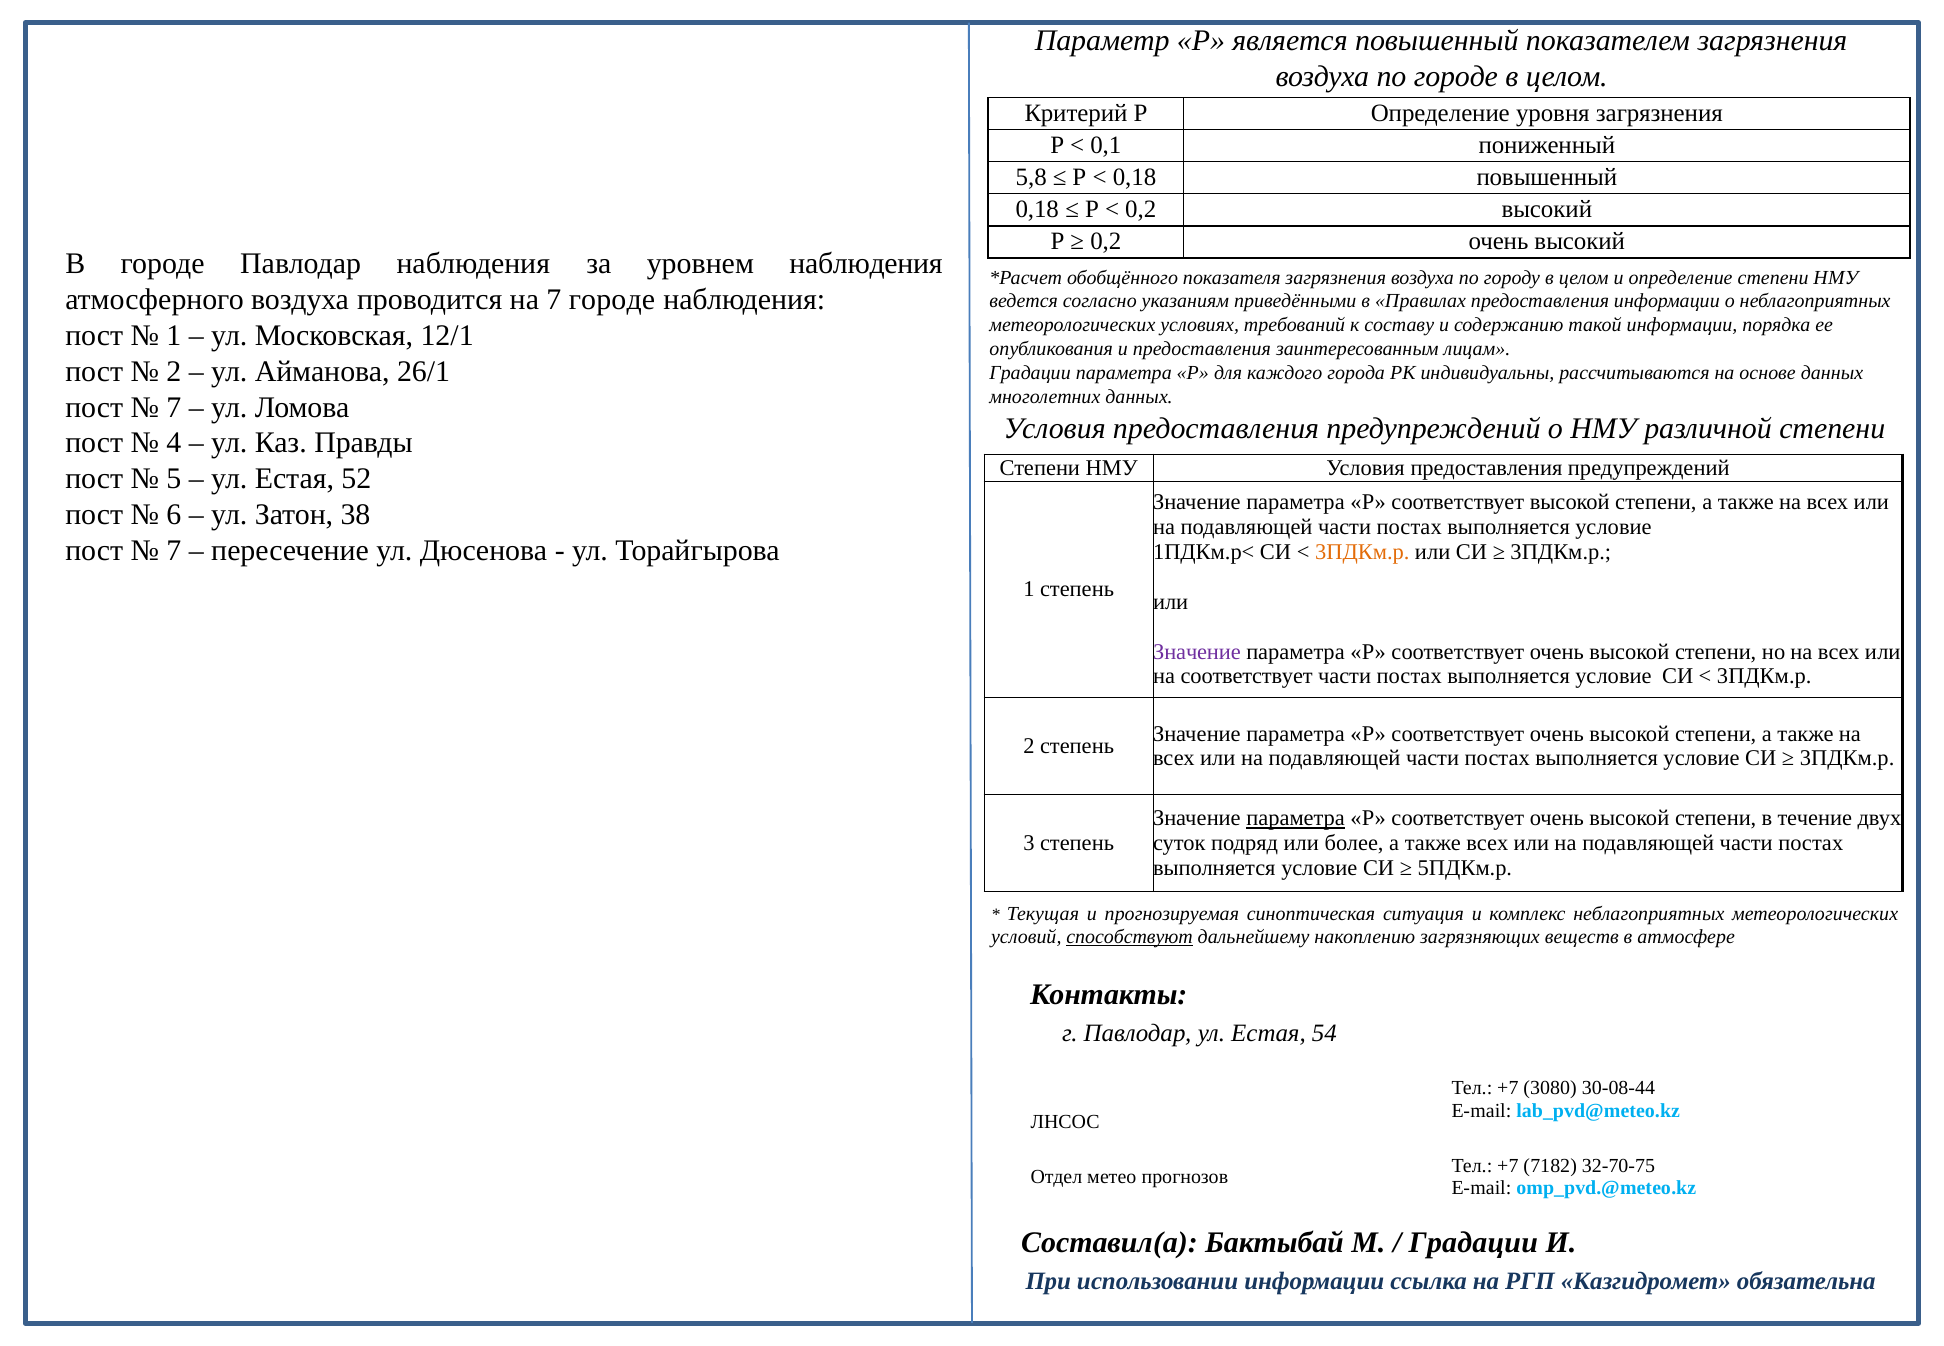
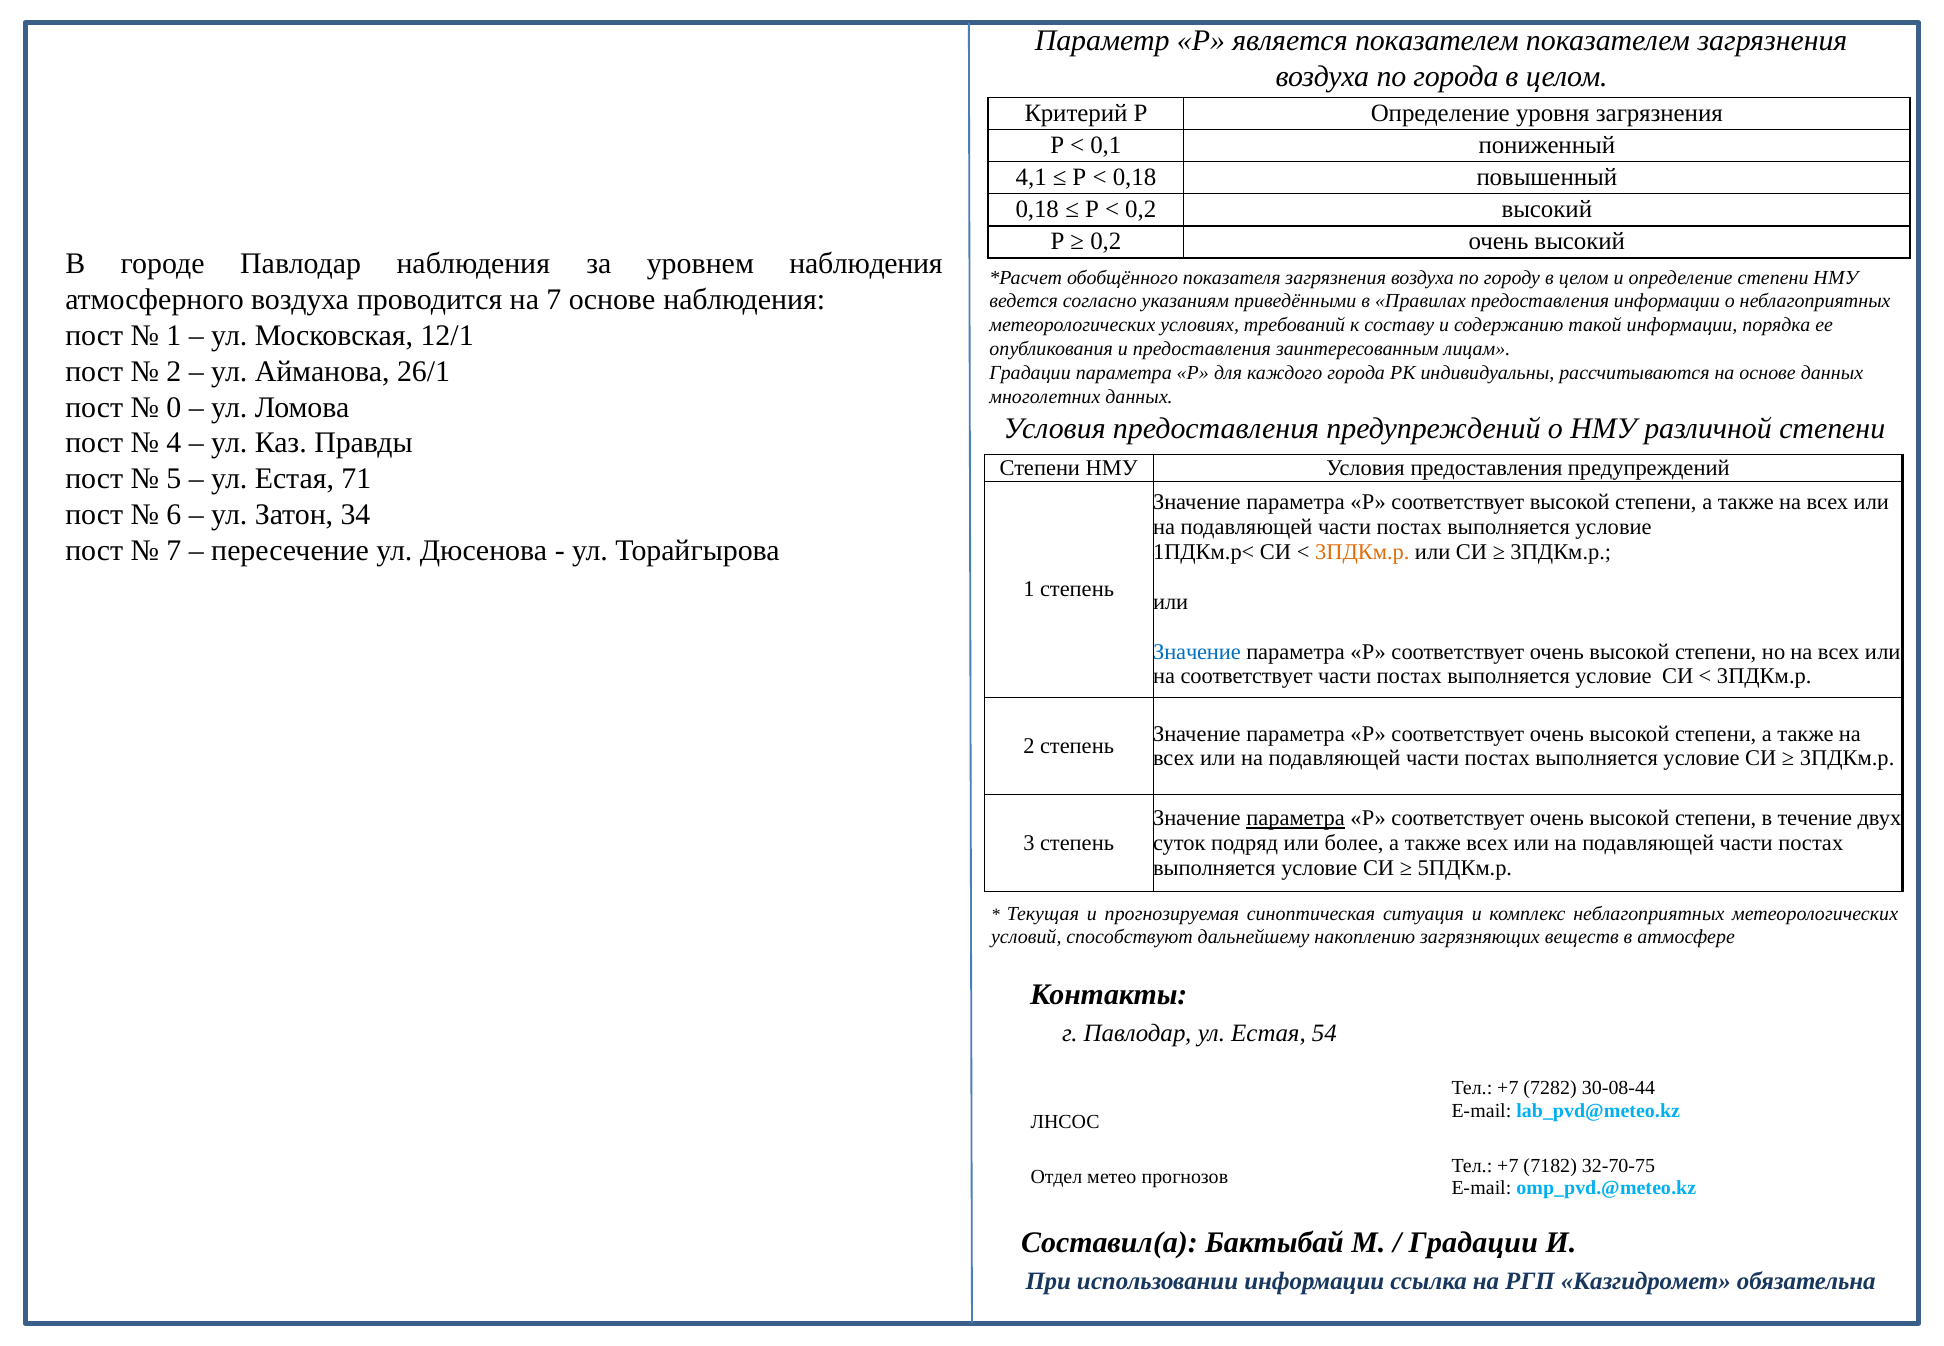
является повышенный: повышенный -> показателем
по городе: городе -> города
5,8: 5,8 -> 4,1
7 городе: городе -> основе
7 at (174, 407): 7 -> 0
52: 52 -> 71
38: 38 -> 34
Значение at (1197, 652) colour: purple -> blue
способствуют underline: present -> none
3080: 3080 -> 7282
